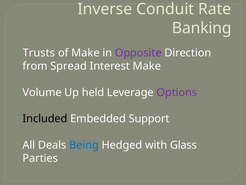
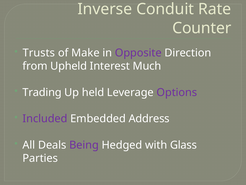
Banking: Banking -> Counter
Spread: Spread -> Upheld
Interest Make: Make -> Much
Volume: Volume -> Trading
Included colour: black -> purple
Support: Support -> Address
Being colour: blue -> purple
